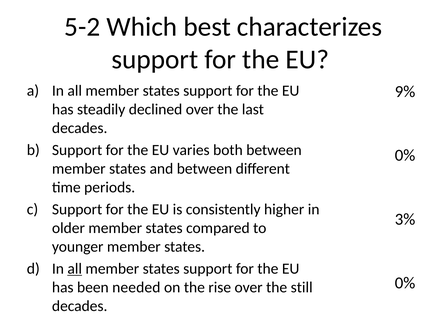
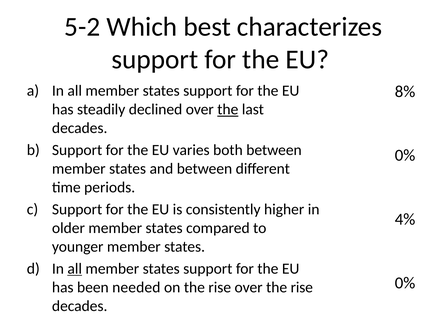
9%: 9% -> 8%
the at (228, 109) underline: none -> present
3%: 3% -> 4%
over the still: still -> rise
